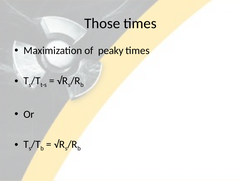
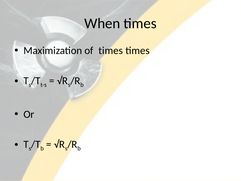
Those: Those -> When
of peaky: peaky -> times
